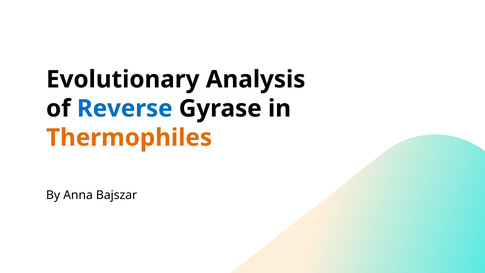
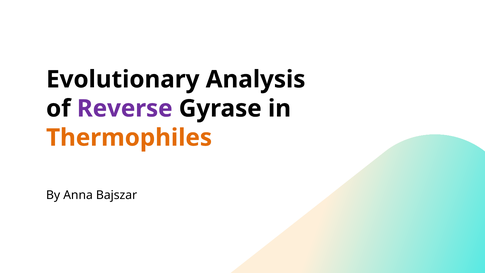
Reverse colour: blue -> purple
